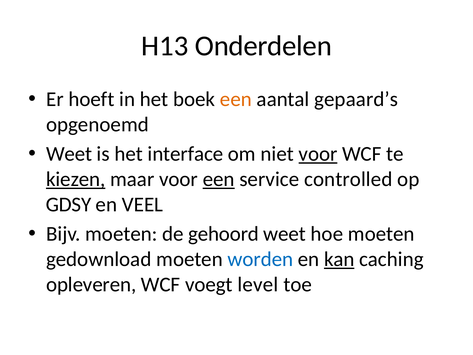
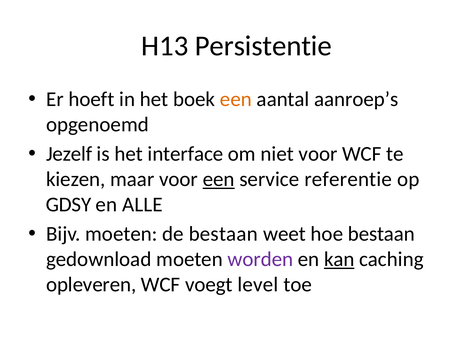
Onderdelen: Onderdelen -> Persistentie
gepaard’s: gepaard’s -> aanroep’s
Weet at (69, 154): Weet -> Jezelf
voor at (318, 154) underline: present -> none
kiezen underline: present -> none
controlled: controlled -> referentie
VEEL: VEEL -> ALLE
de gehoord: gehoord -> bestaan
hoe moeten: moeten -> bestaan
worden colour: blue -> purple
